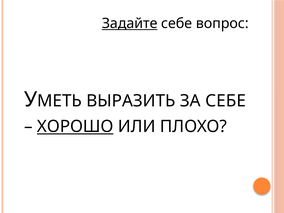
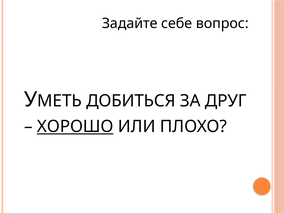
Задайте underline: present -> none
ВЫРАЗИТЬ: ВЫРАЗИТЬ -> ДОБИТЬСЯ
ЗА СЕБЕ: СЕБЕ -> ДРУГ
